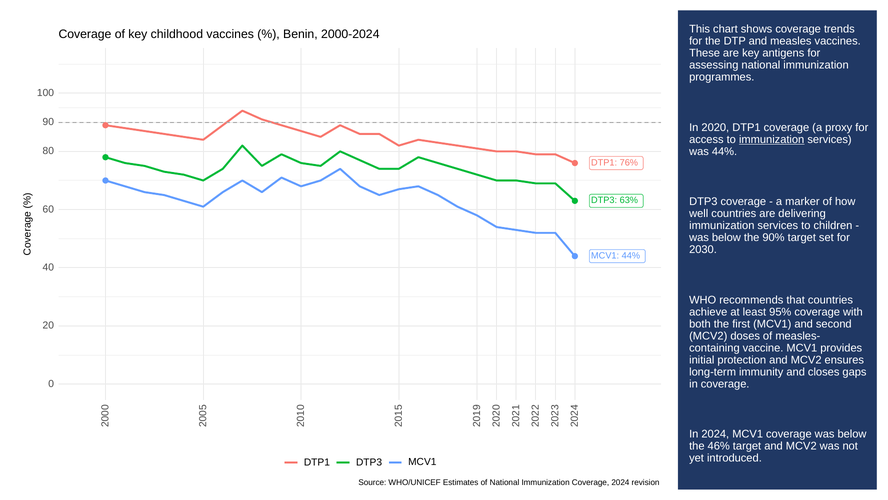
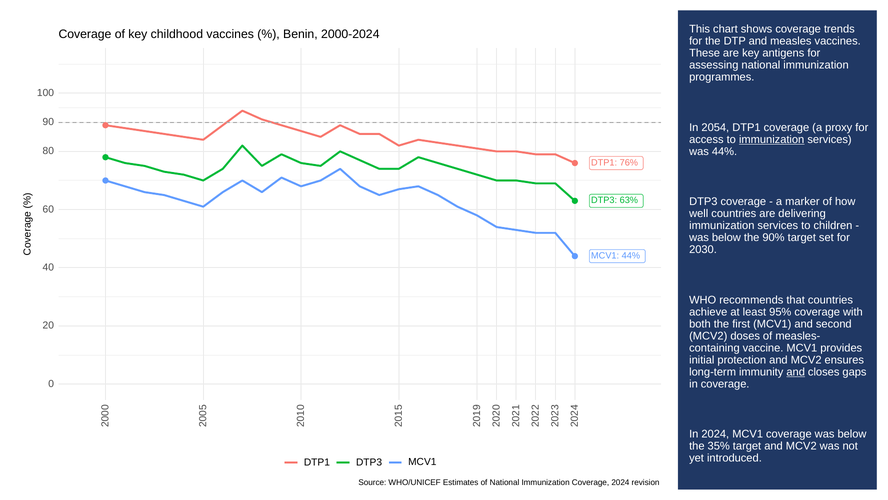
2020: 2020 -> 2054
and at (796, 371) underline: none -> present
46%: 46% -> 35%
